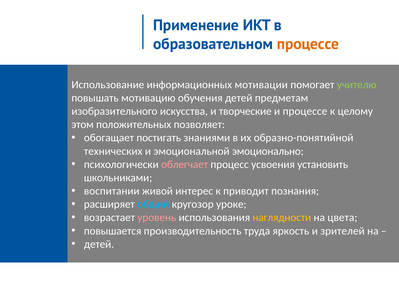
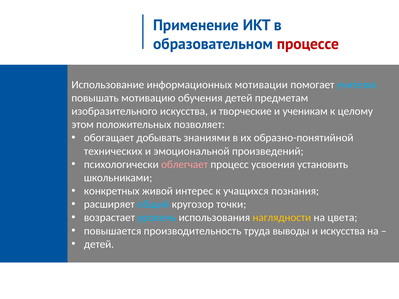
процессе at (308, 44) colour: orange -> red
учителю colour: light green -> light blue
и процессе: процессе -> ученикам
постигать: постигать -> добывать
эмоционально: эмоционально -> произведений
воспитании: воспитании -> конкретных
приводит: приводит -> учащихся
уроке: уроке -> точки
уровень colour: pink -> light blue
яркость: яркость -> выводы
и зрителей: зрителей -> искусства
